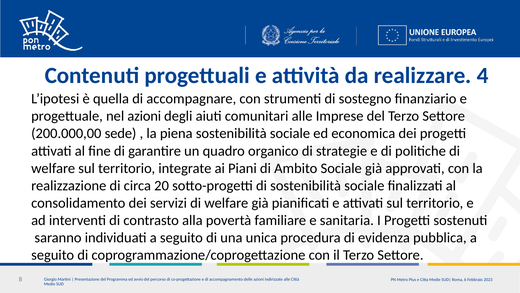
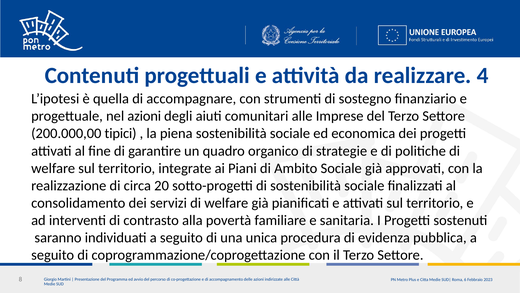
sede: sede -> tipici
